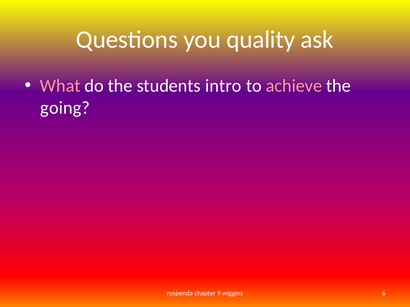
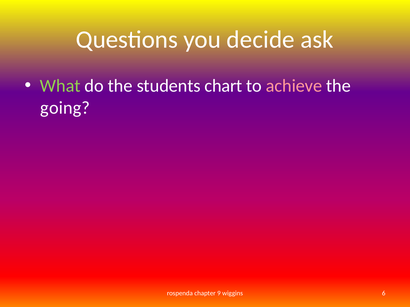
quality: quality -> decide
What colour: pink -> light green
intro: intro -> chart
